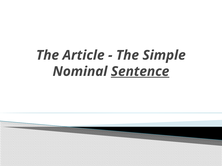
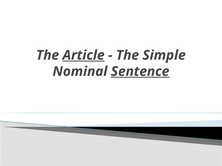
Article underline: none -> present
